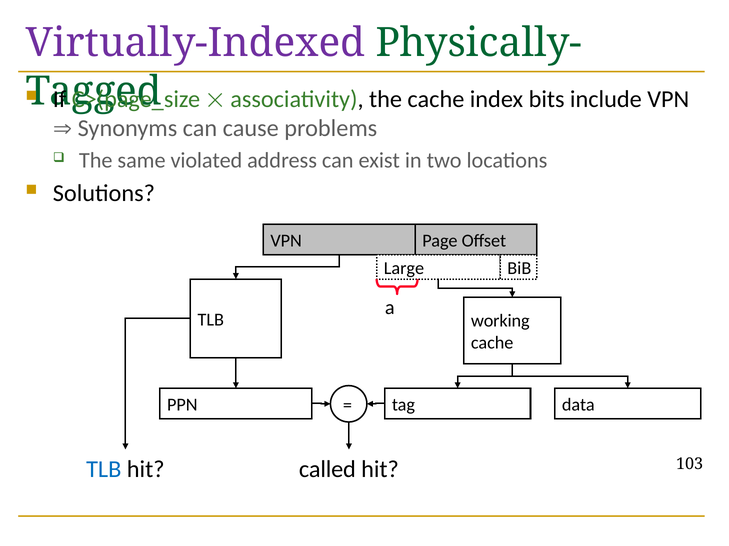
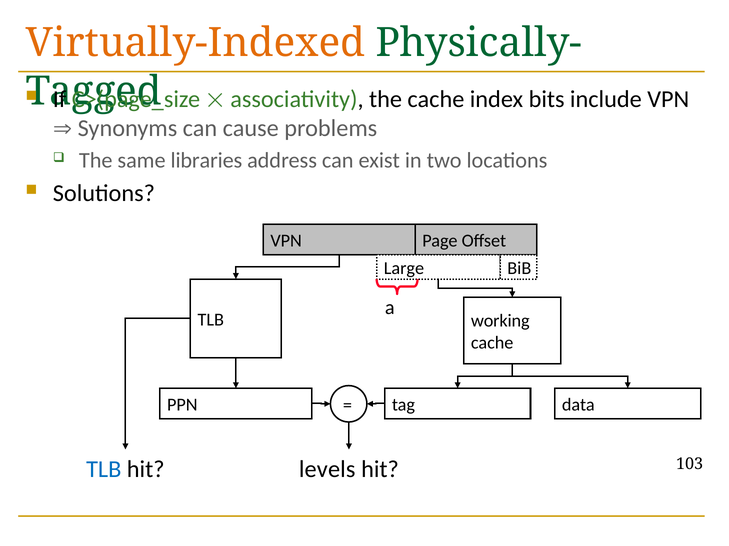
Virtually-Indexed colour: purple -> orange
violated: violated -> libraries
called: called -> levels
